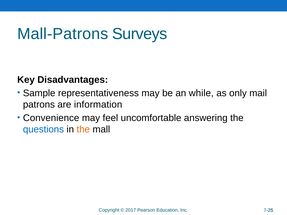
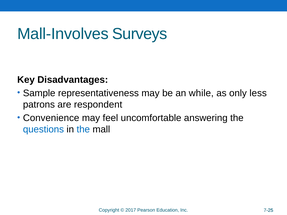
Mall-Patrons: Mall-Patrons -> Mall-Involves
mail: mail -> less
information: information -> respondent
the at (83, 130) colour: orange -> blue
